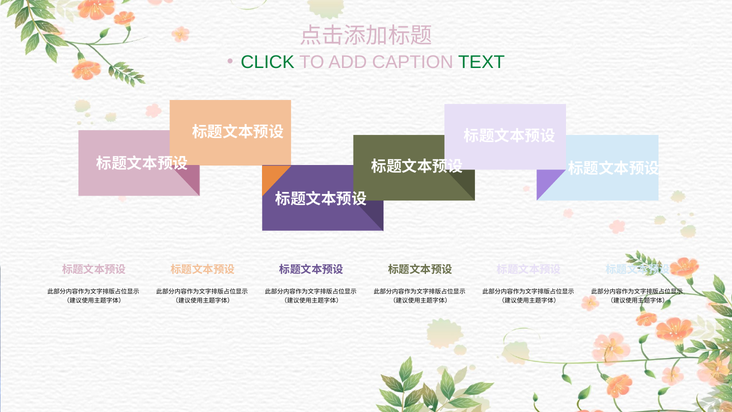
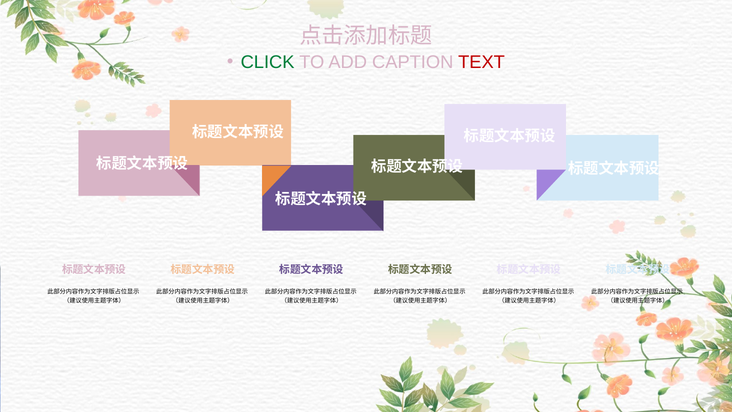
TEXT colour: green -> red
